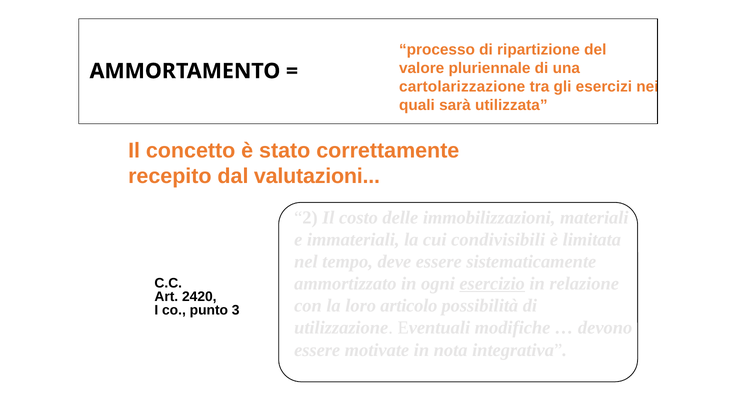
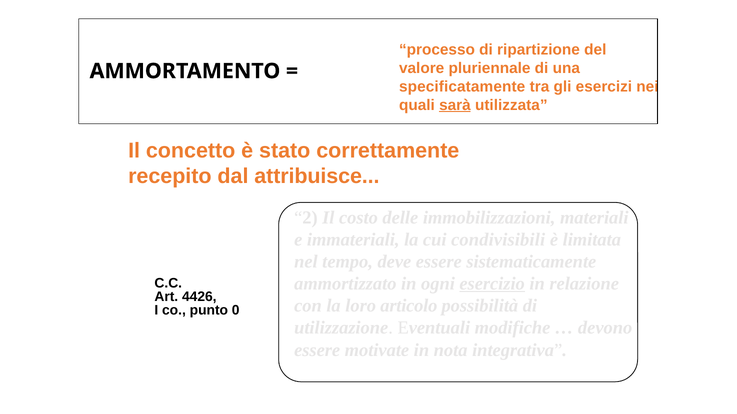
cartolarizzazione: cartolarizzazione -> specificatamente
sarà underline: none -> present
valutazioni: valutazioni -> attribuisce
2420: 2420 -> 4426
3: 3 -> 0
